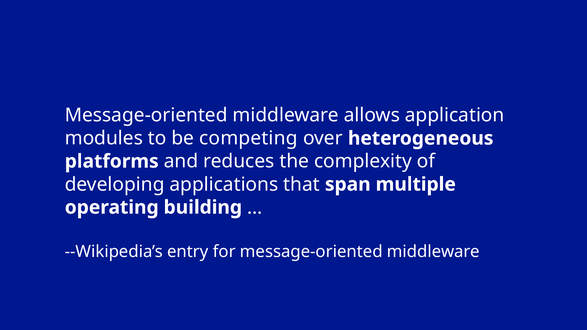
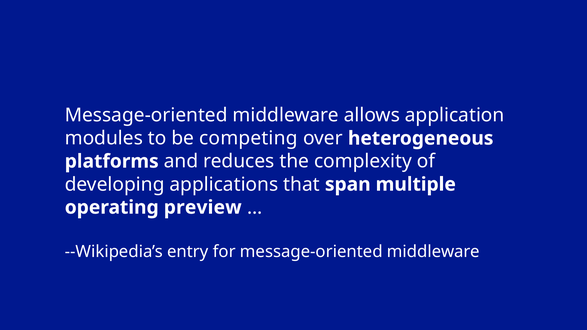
building: building -> preview
